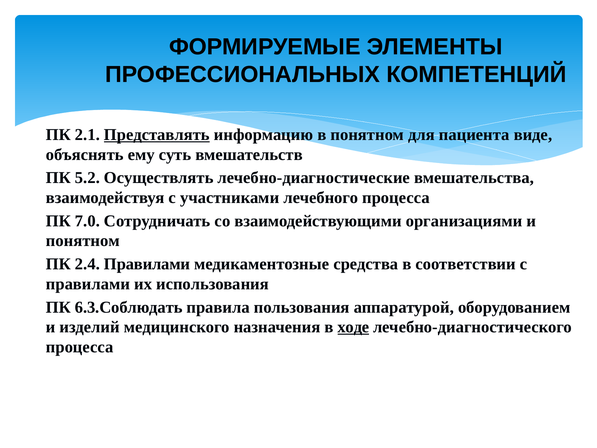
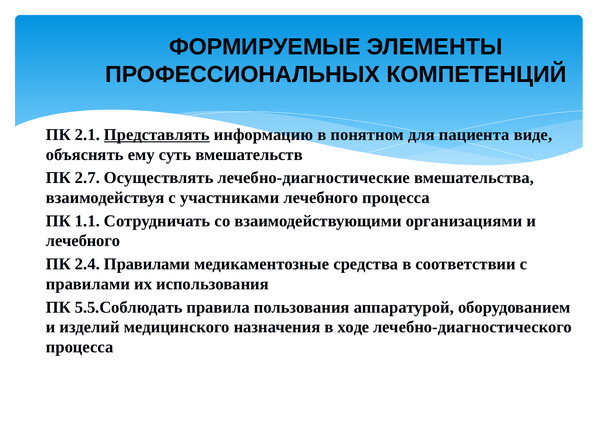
5.2: 5.2 -> 2.7
7.0: 7.0 -> 1.1
понятном at (83, 241): понятном -> лечебного
6.3.Соблюдать: 6.3.Соблюдать -> 5.5.Соблюдать
ходе underline: present -> none
